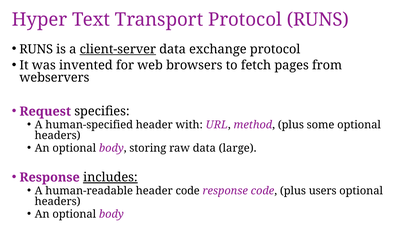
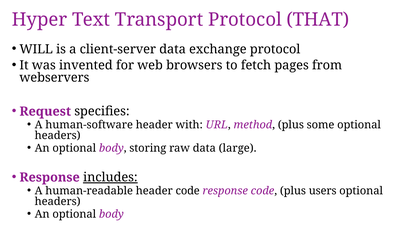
Protocol RUNS: RUNS -> THAT
RUNS at (36, 49): RUNS -> WILL
client-server underline: present -> none
human-specified: human-specified -> human-software
